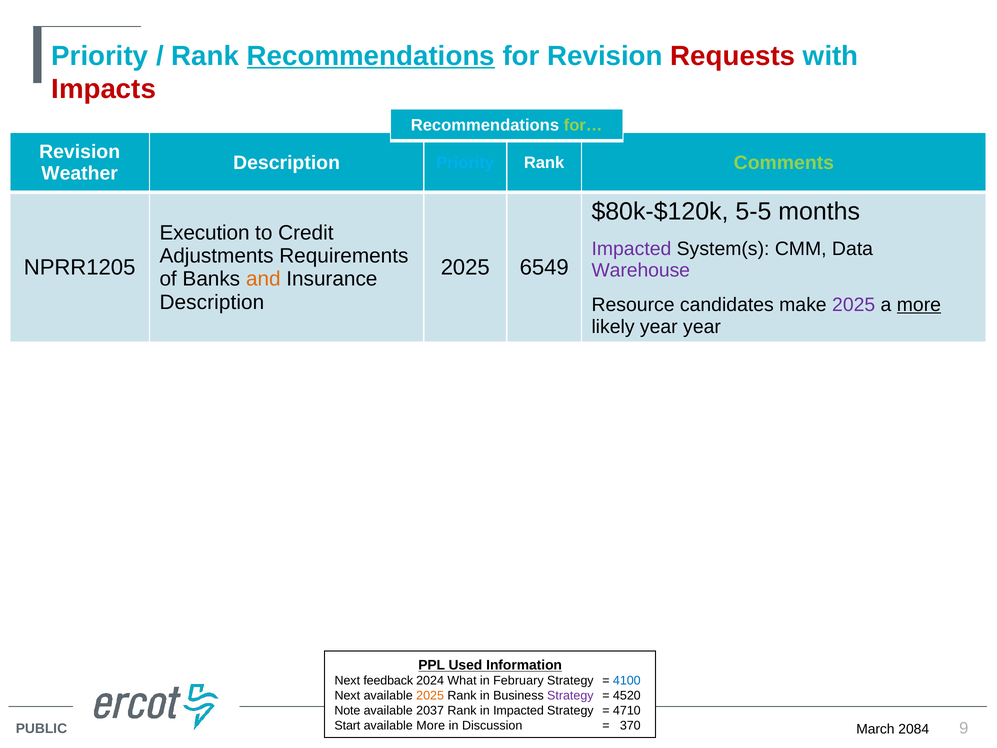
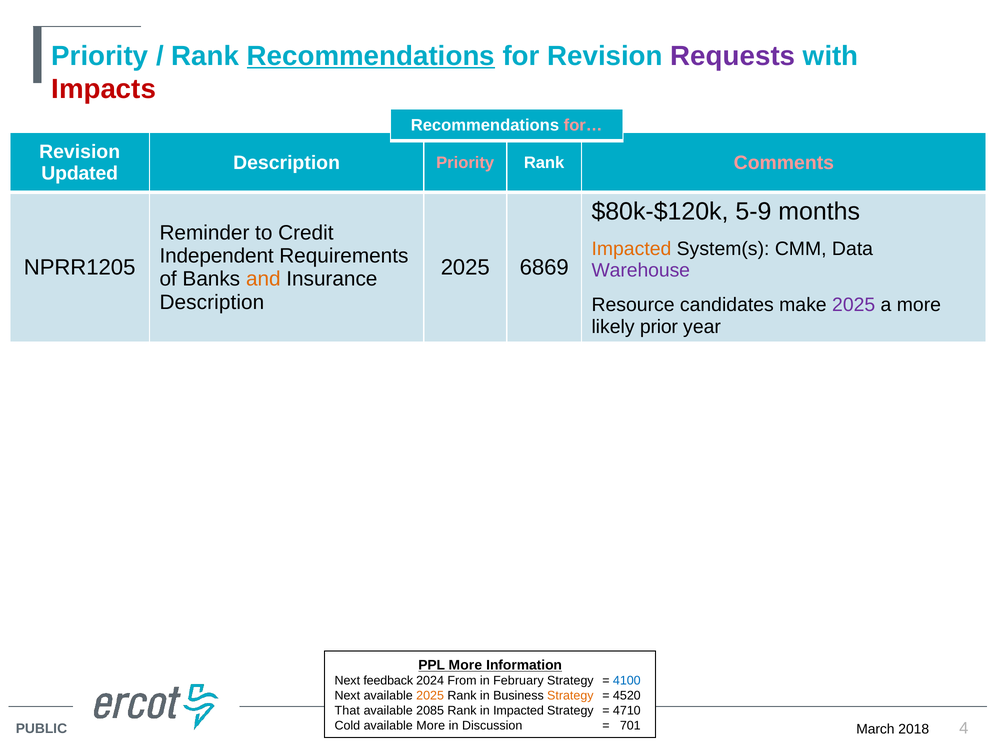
Requests colour: red -> purple
for… colour: light green -> pink
Priority at (465, 163) colour: light blue -> pink
Comments colour: light green -> pink
Weather: Weather -> Updated
5-5: 5-5 -> 5-9
Execution: Execution -> Reminder
Impacted at (631, 249) colour: purple -> orange
Adjustments: Adjustments -> Independent
6549: 6549 -> 6869
more at (919, 305) underline: present -> none
likely year: year -> prior
PPL Used: Used -> More
What: What -> From
Strategy at (570, 696) colour: purple -> orange
Note: Note -> That
2037: 2037 -> 2085
Start: Start -> Cold
370: 370 -> 701
2084: 2084 -> 2018
9: 9 -> 4
